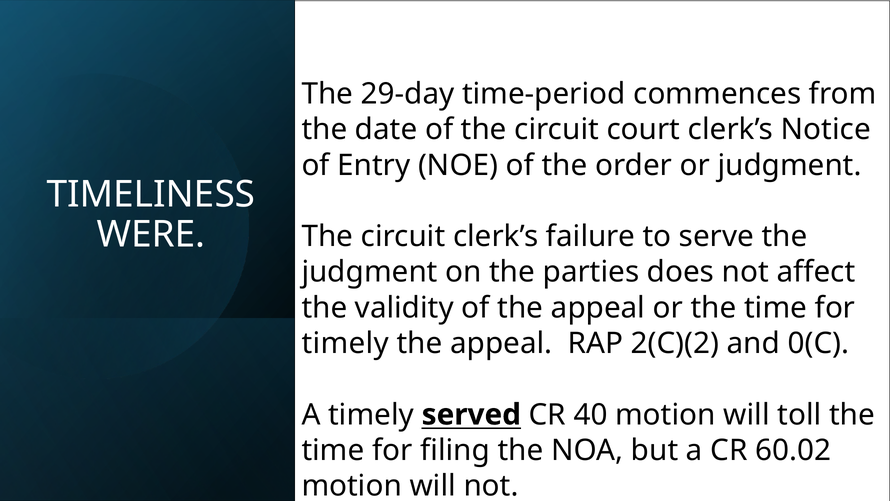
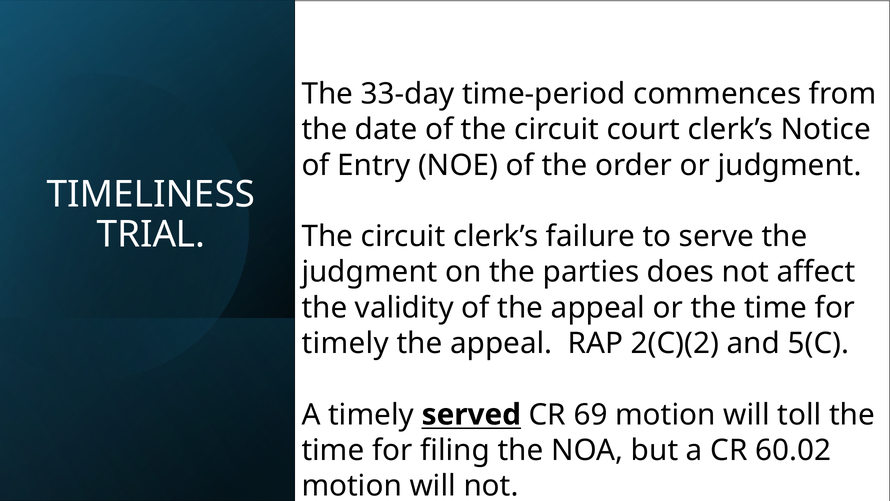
29-day: 29-day -> 33-day
WERE: WERE -> TRIAL
0(C: 0(C -> 5(C
40: 40 -> 69
